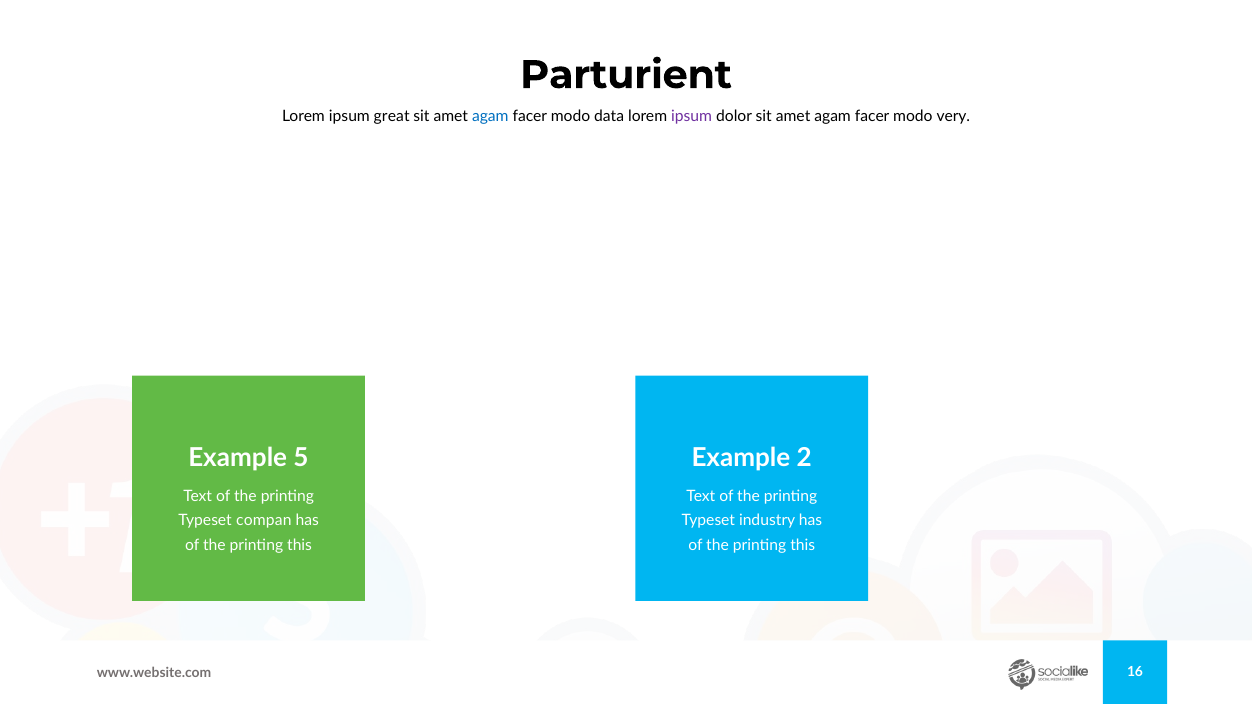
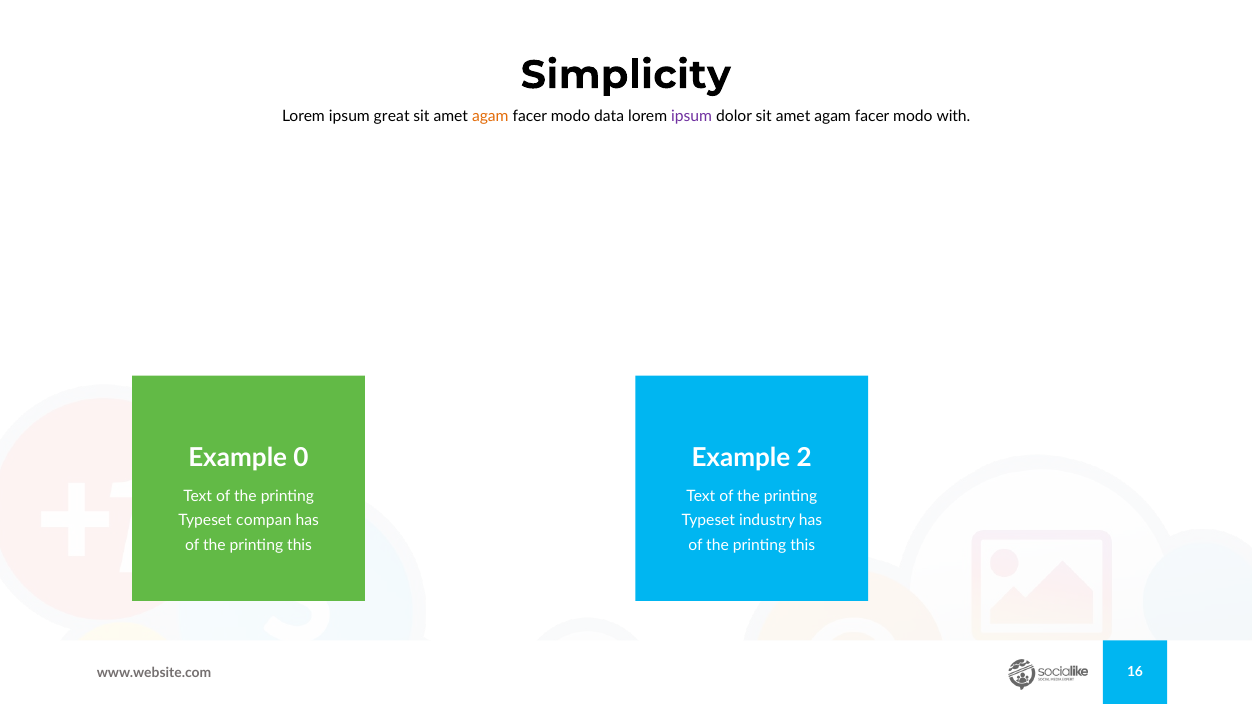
Parturient: Parturient -> Simplicity
agam at (490, 117) colour: blue -> orange
very: very -> with
5: 5 -> 0
